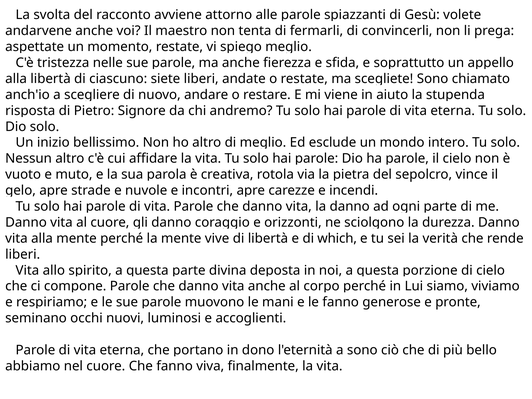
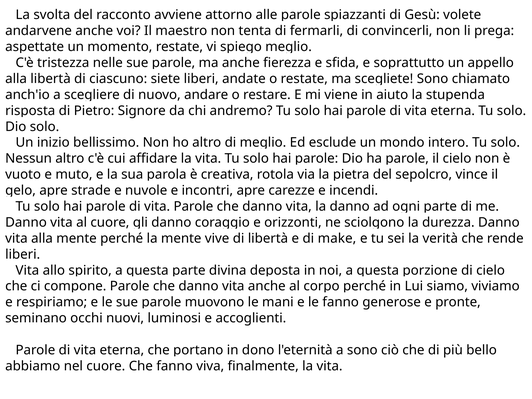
which: which -> make
